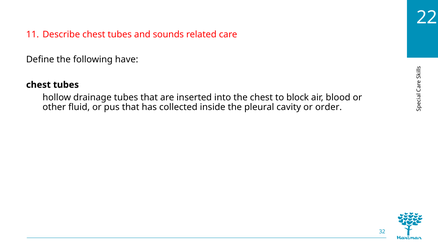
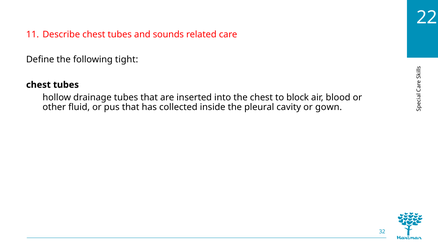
have: have -> tight
order: order -> gown
